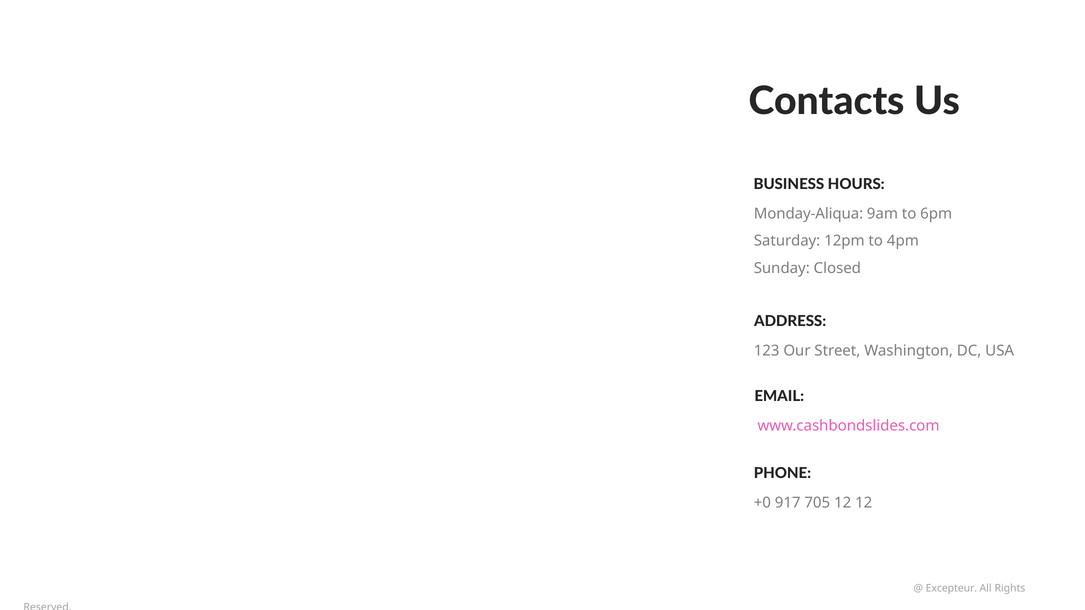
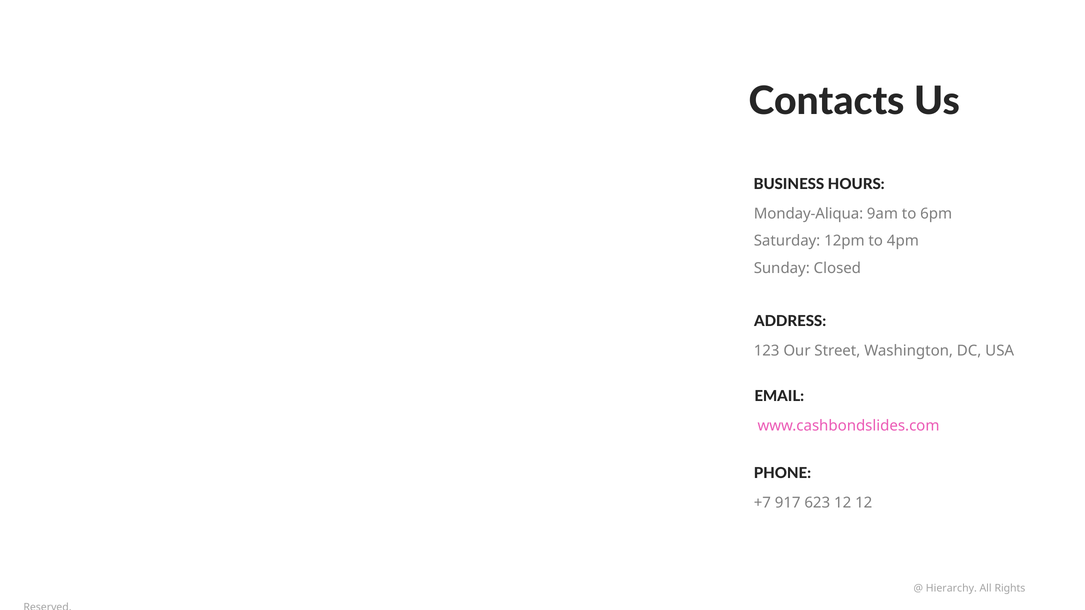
+0: +0 -> +7
705: 705 -> 623
Excepteur: Excepteur -> Hierarchy
